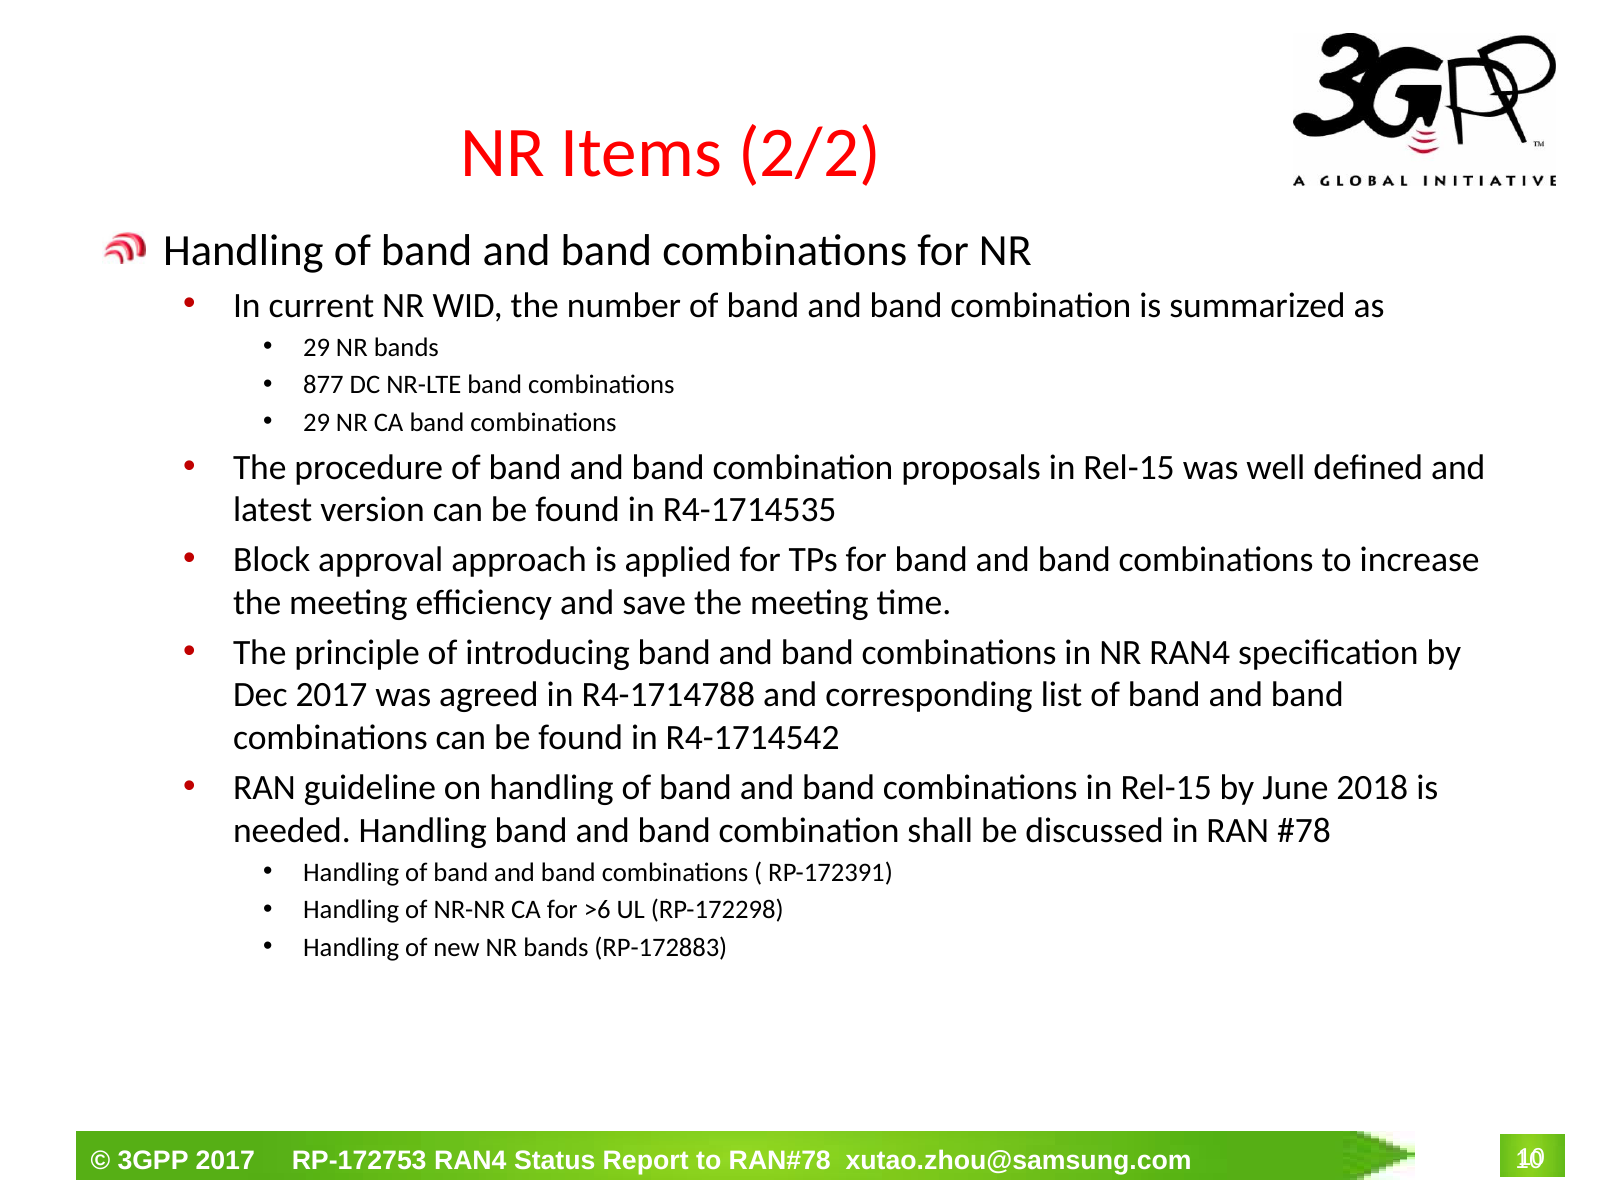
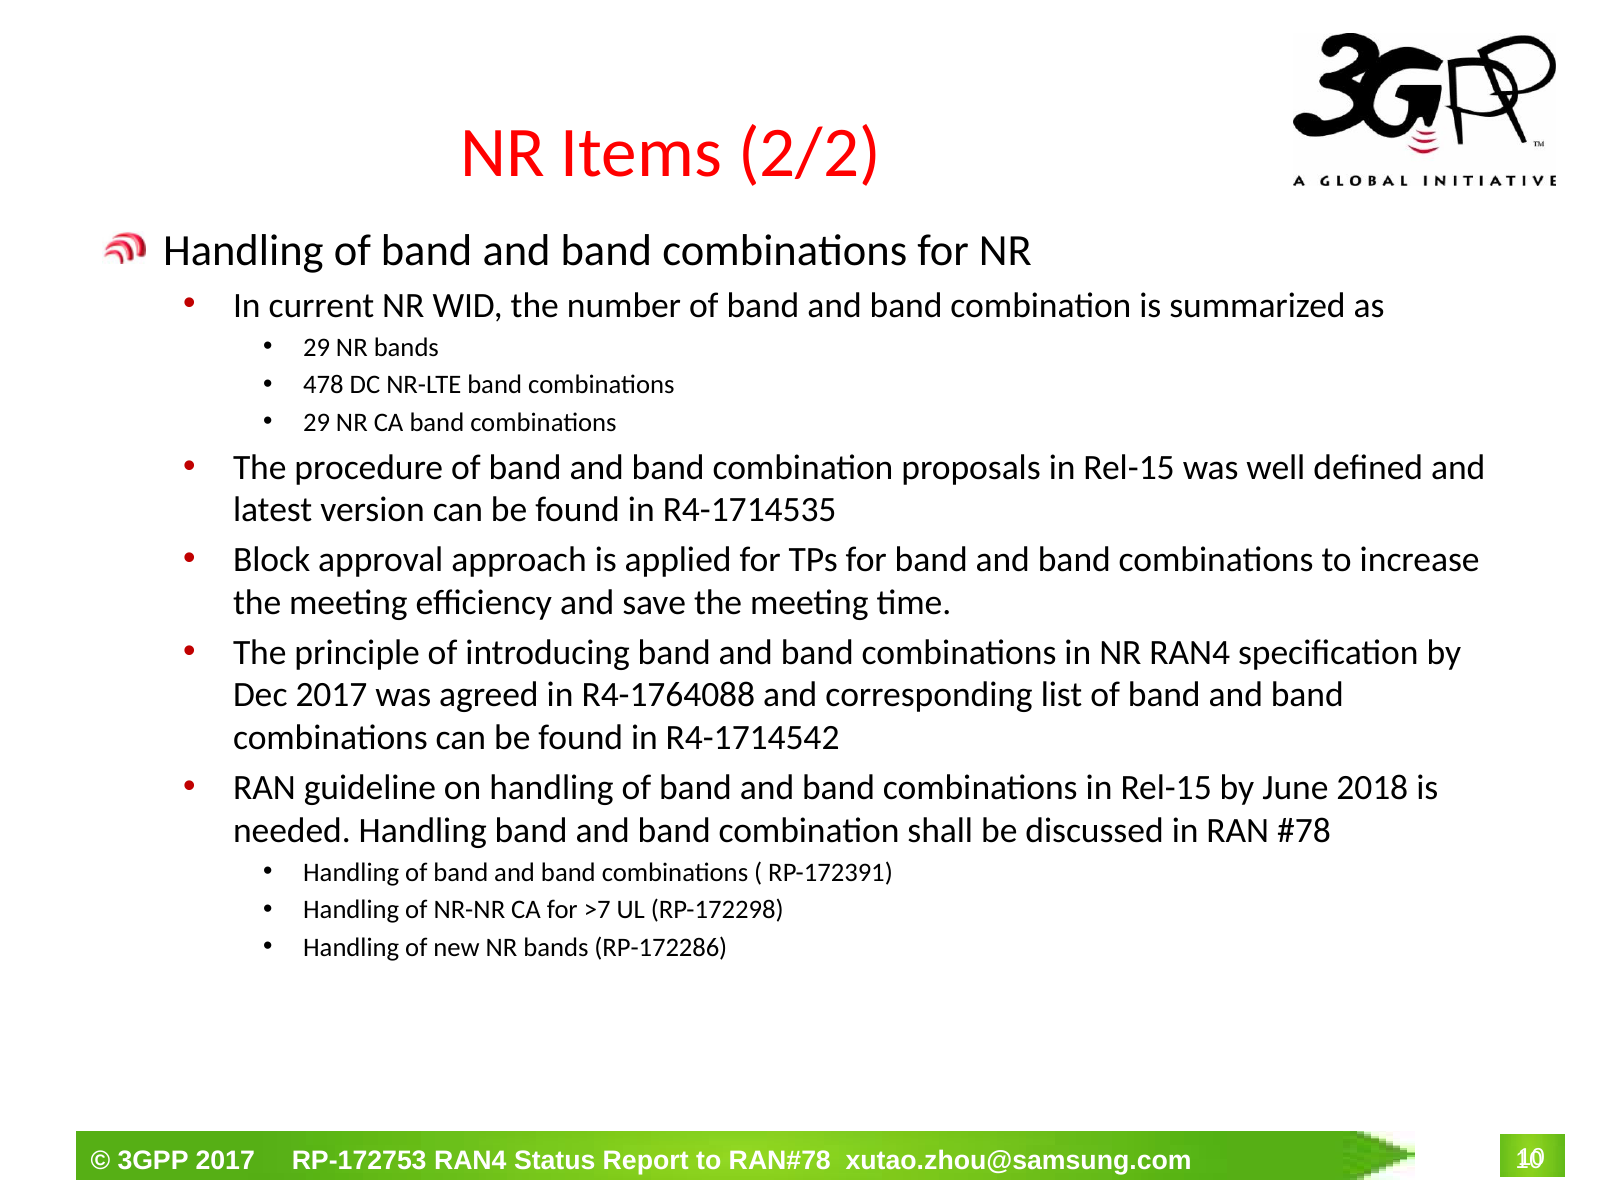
877: 877 -> 478
R4-1714788: R4-1714788 -> R4-1764088
>6: >6 -> >7
RP-172883: RP-172883 -> RP-172286
